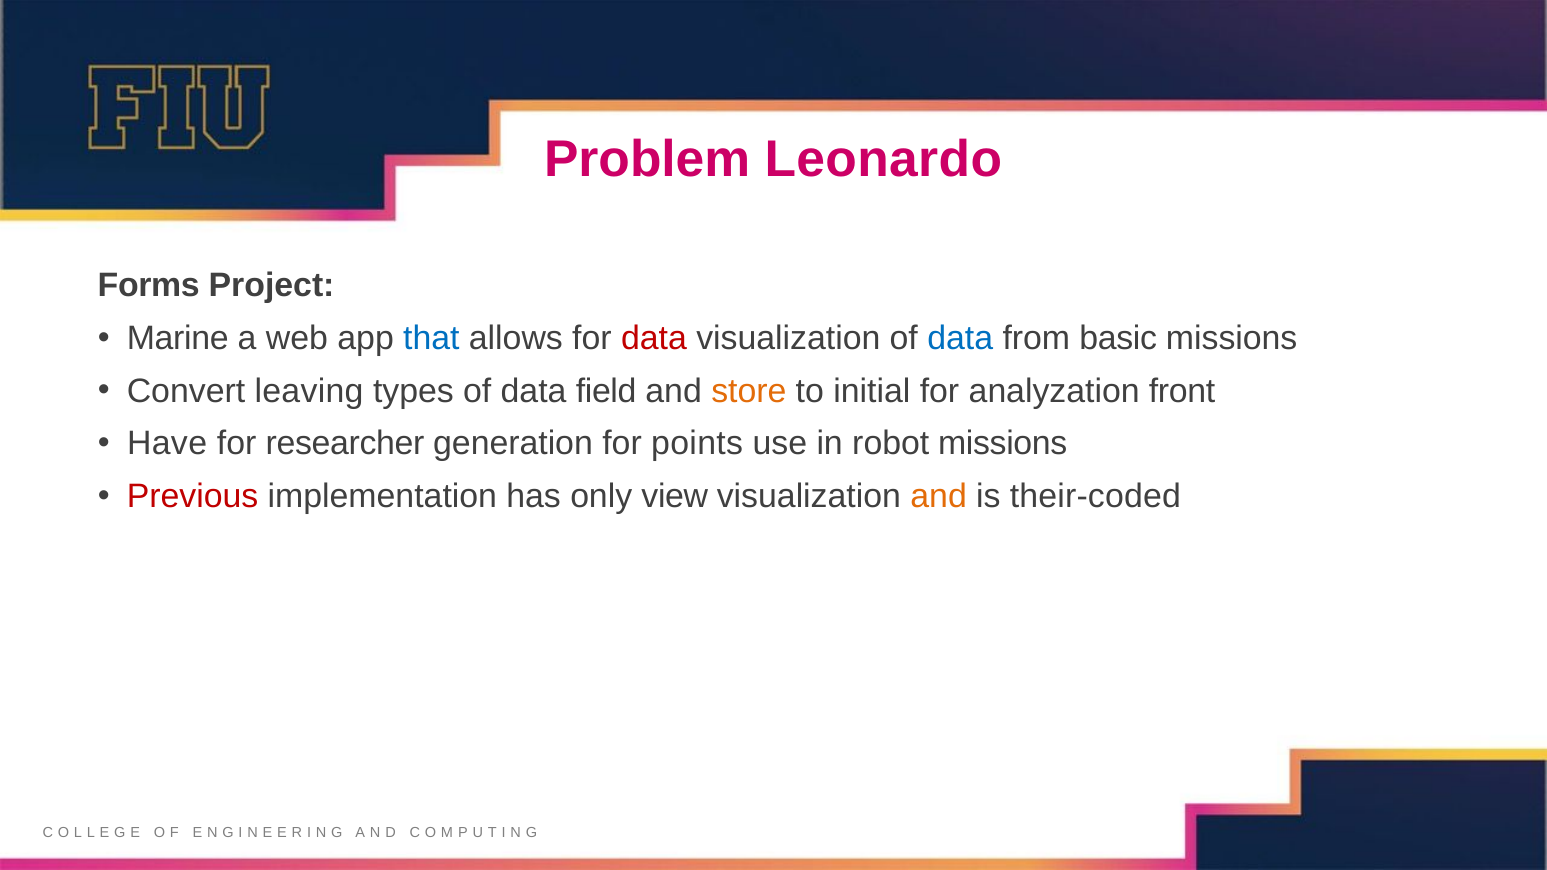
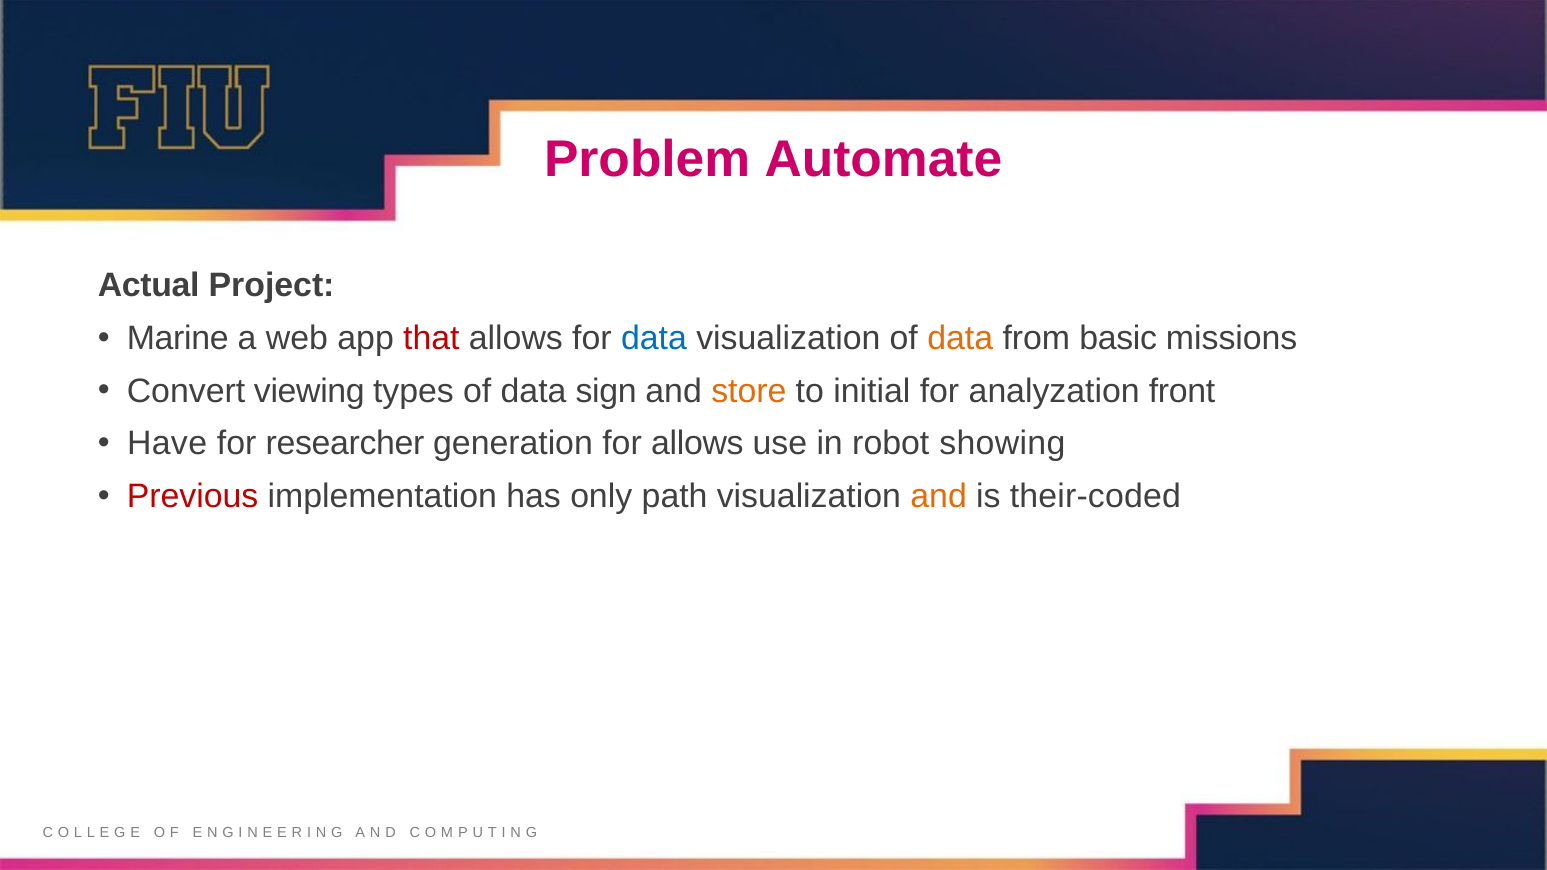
Leonardo: Leonardo -> Automate
Forms: Forms -> Actual
that colour: blue -> red
data at (654, 338) colour: red -> blue
data at (960, 338) colour: blue -> orange
leaving: leaving -> viewing
field: field -> sign
for points: points -> allows
robot missions: missions -> showing
view: view -> path
